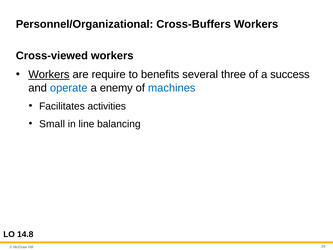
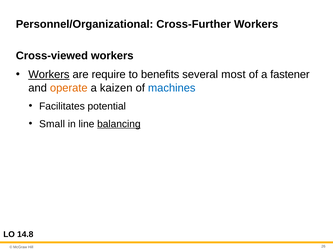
Cross-Buffers: Cross-Buffers -> Cross-Further
three: three -> most
success: success -> fastener
operate colour: blue -> orange
enemy: enemy -> kaizen
activities: activities -> potential
balancing underline: none -> present
